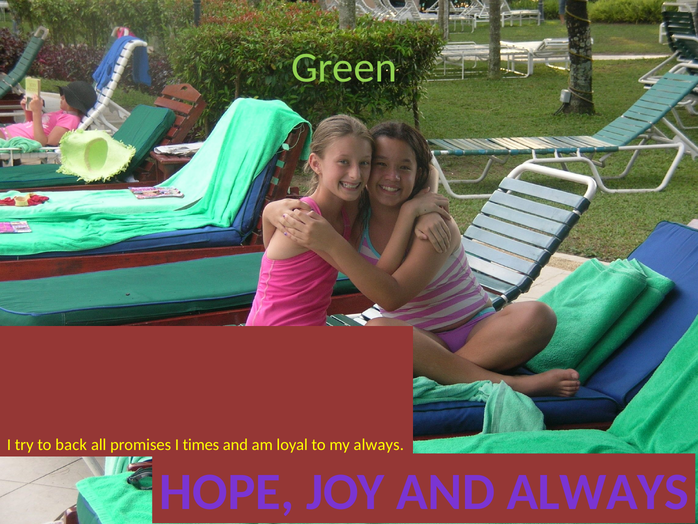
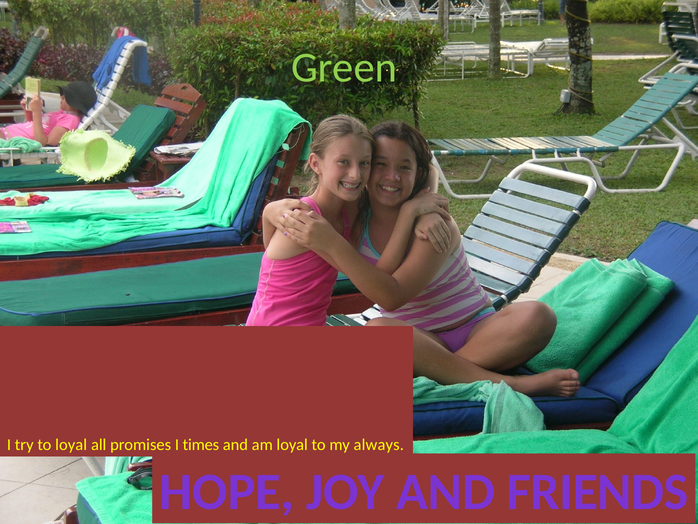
to back: back -> loyal
AND ALWAYS: ALWAYS -> FRIENDS
